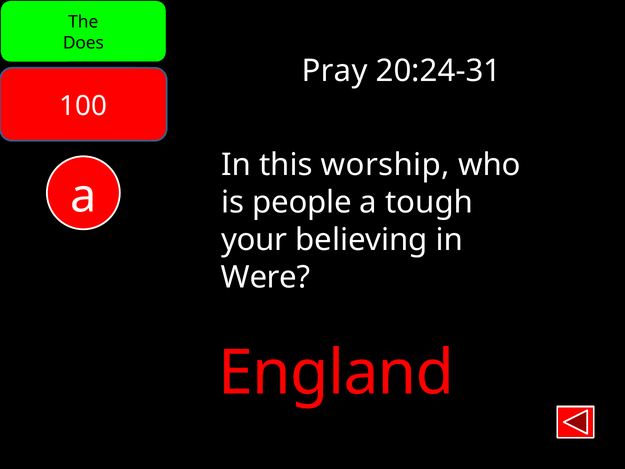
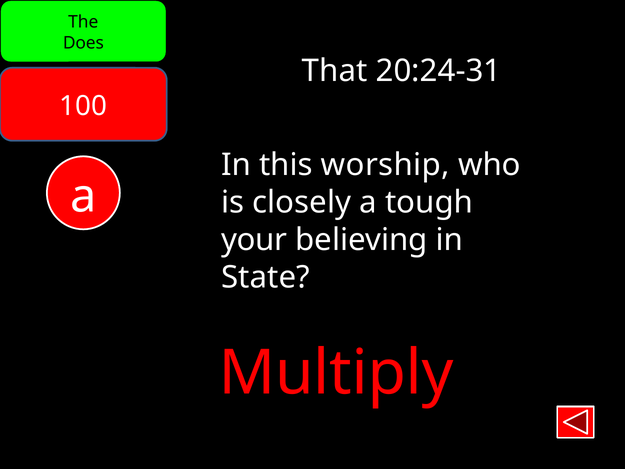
Pray: Pray -> That
people: people -> closely
Were: Were -> State
England: England -> Multiply
